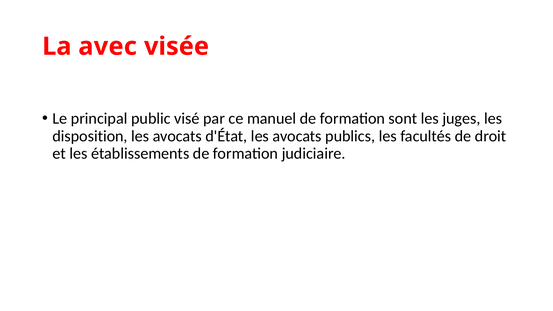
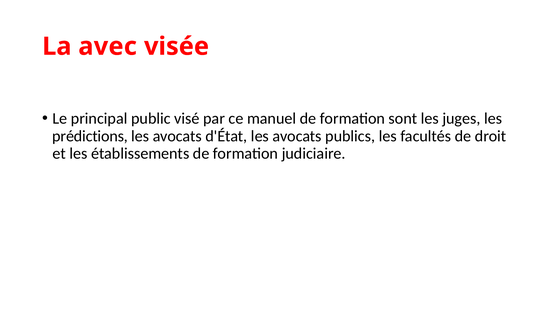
disposition: disposition -> prédictions
